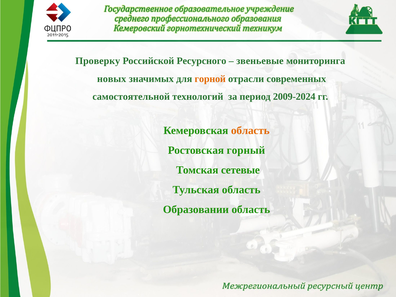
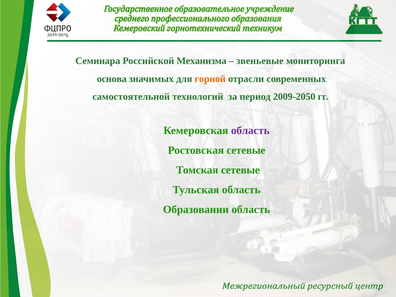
Проверку: Проверку -> Семинара
Ресурсного: Ресурсного -> Механизма
новых: новых -> основа
2009-2024: 2009-2024 -> 2009-2050
область at (250, 130) colour: orange -> purple
Ростовская горный: горный -> сетевые
